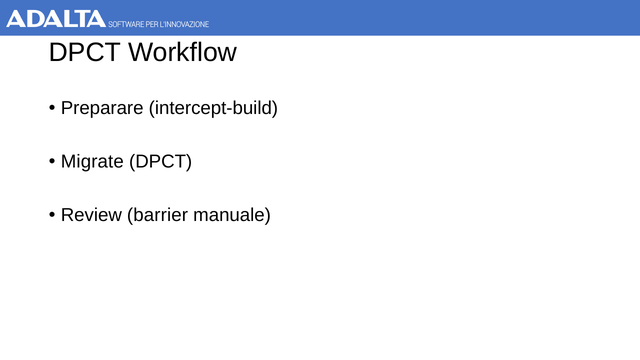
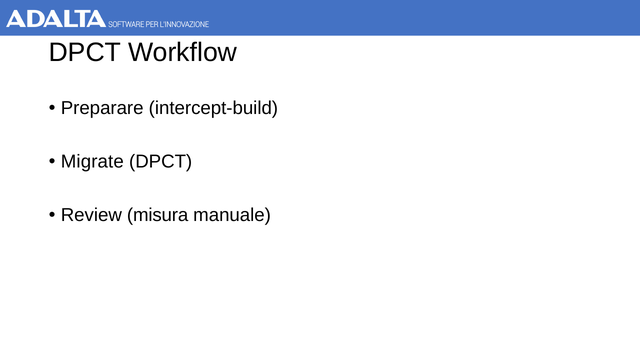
barrier: barrier -> misura
